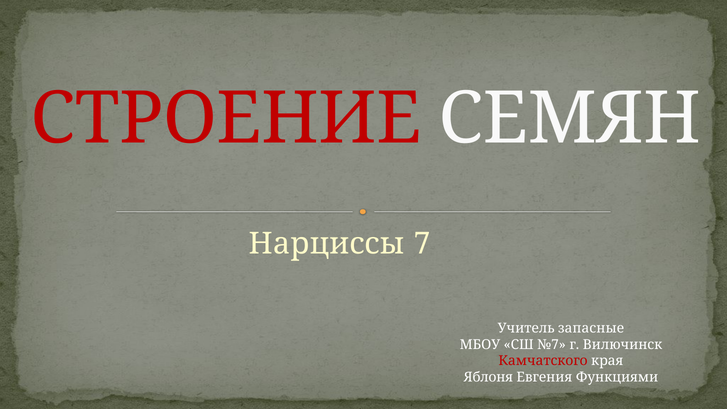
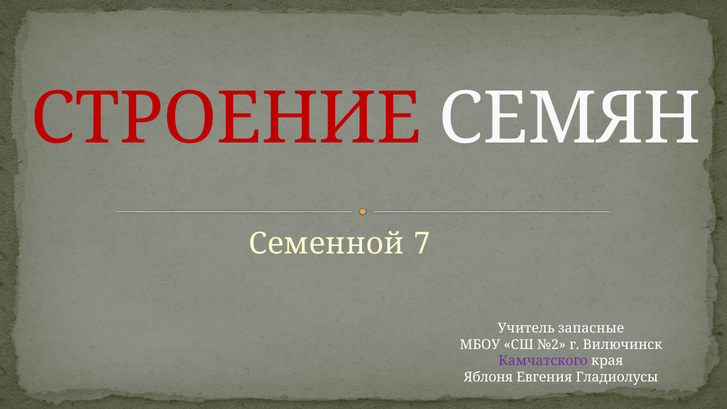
Нарциссы: Нарциссы -> Семенной
№7: №7 -> №2
Камчатского colour: red -> purple
Функциями: Функциями -> Гладиолусы
